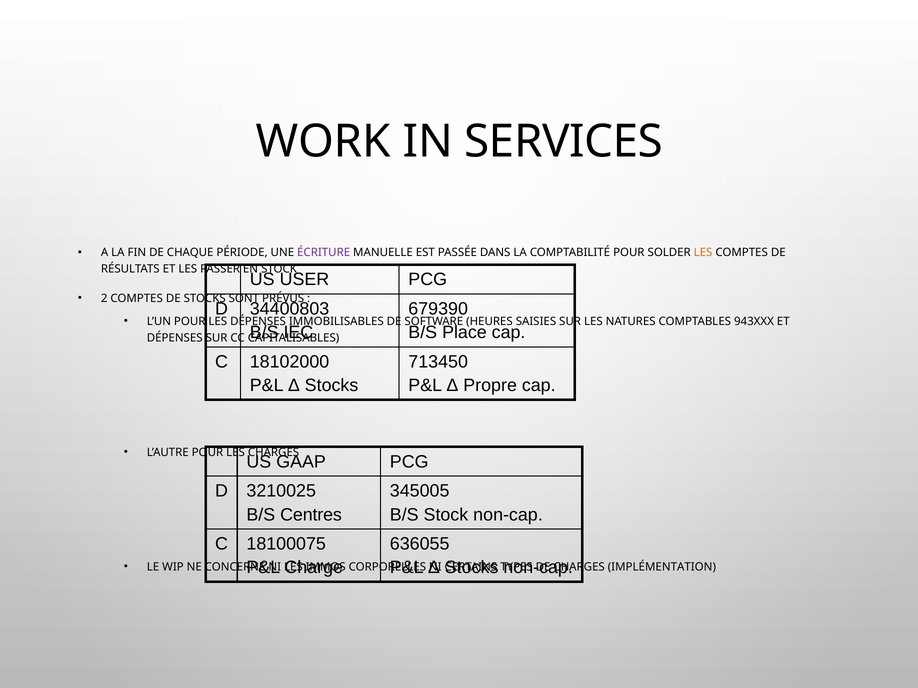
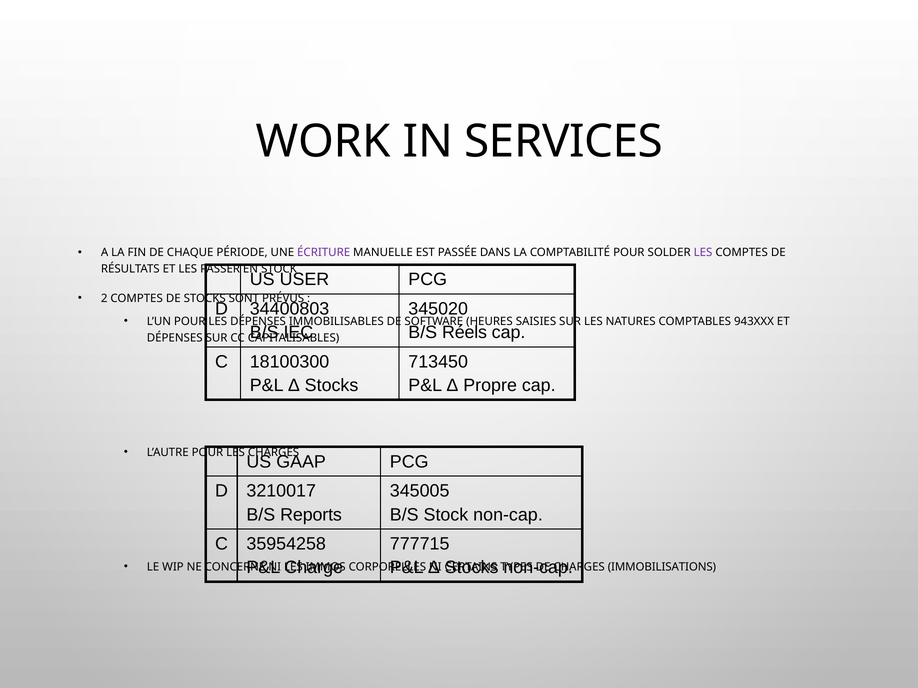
LES at (703, 253) colour: orange -> purple
679390: 679390 -> 345020
Place: Place -> Réels
18102000: 18102000 -> 18100300
3210025: 3210025 -> 3210017
Centres: Centres -> Reports
18100075: 18100075 -> 35954258
636055: 636055 -> 777715
IMPLÉMENTATION: IMPLÉMENTATION -> IMMOBILISATIONS
